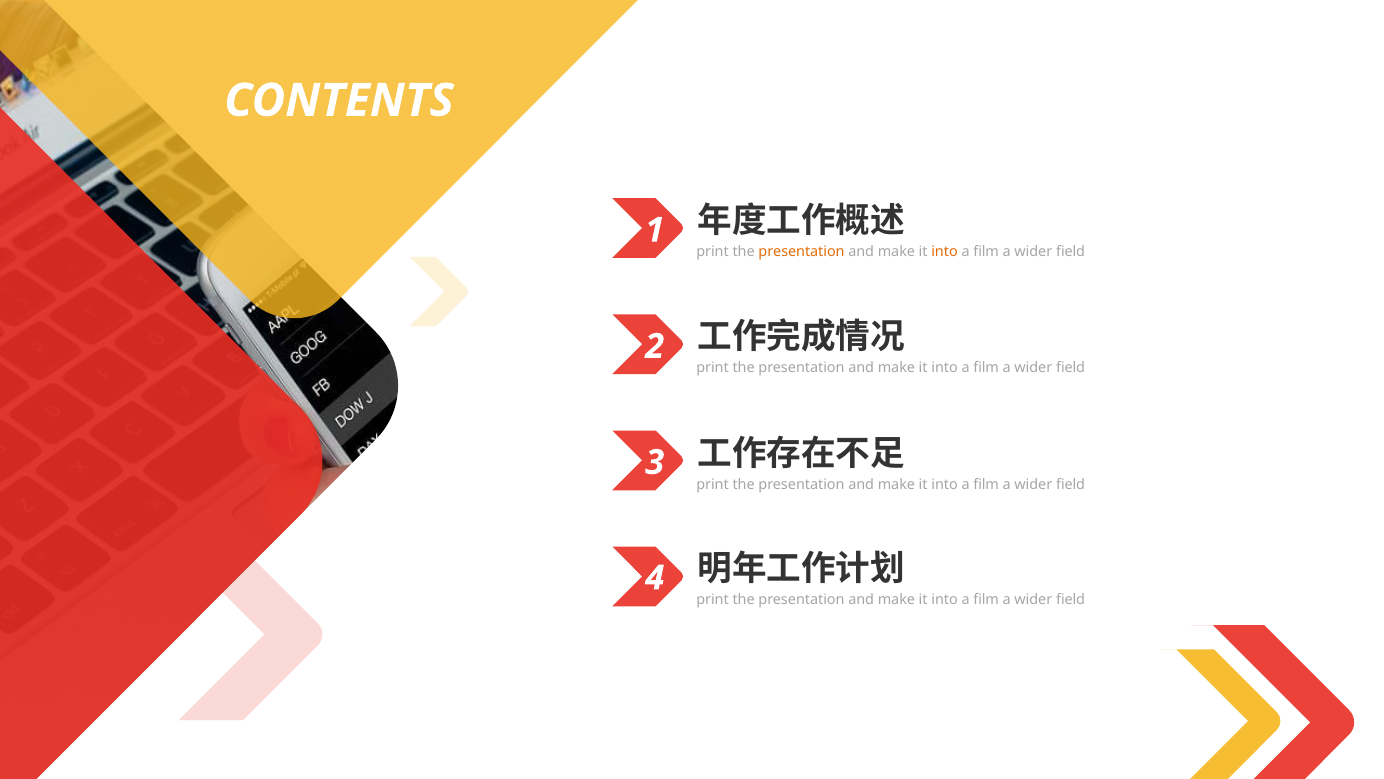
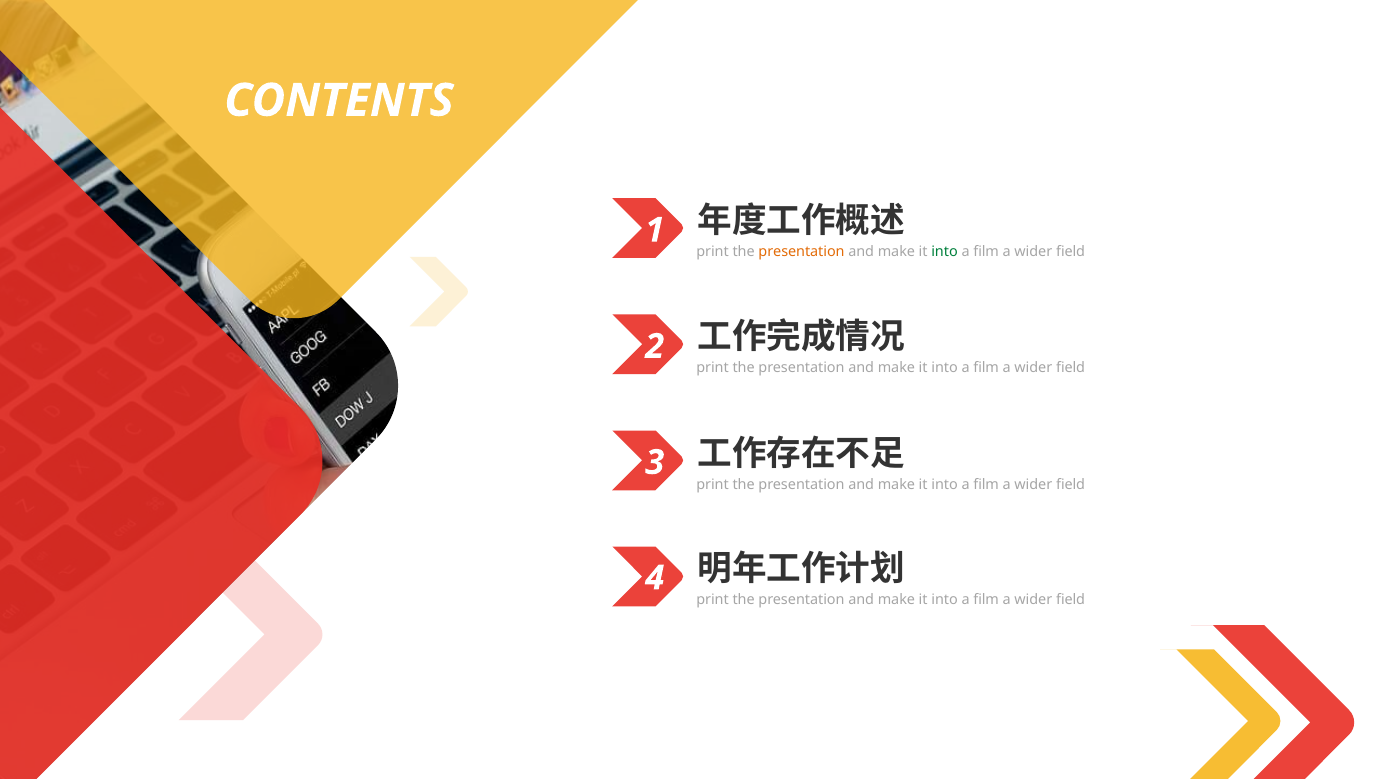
into at (945, 252) colour: orange -> green
